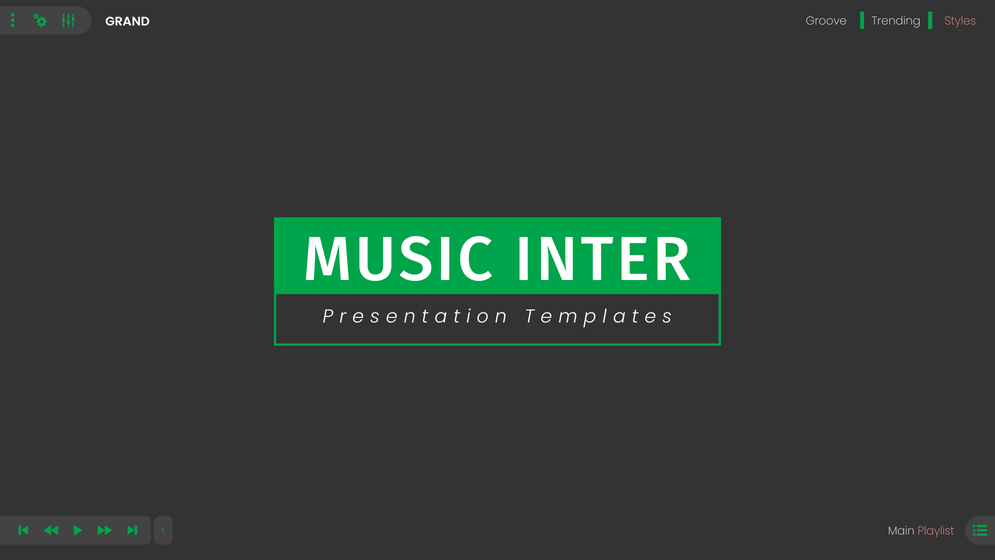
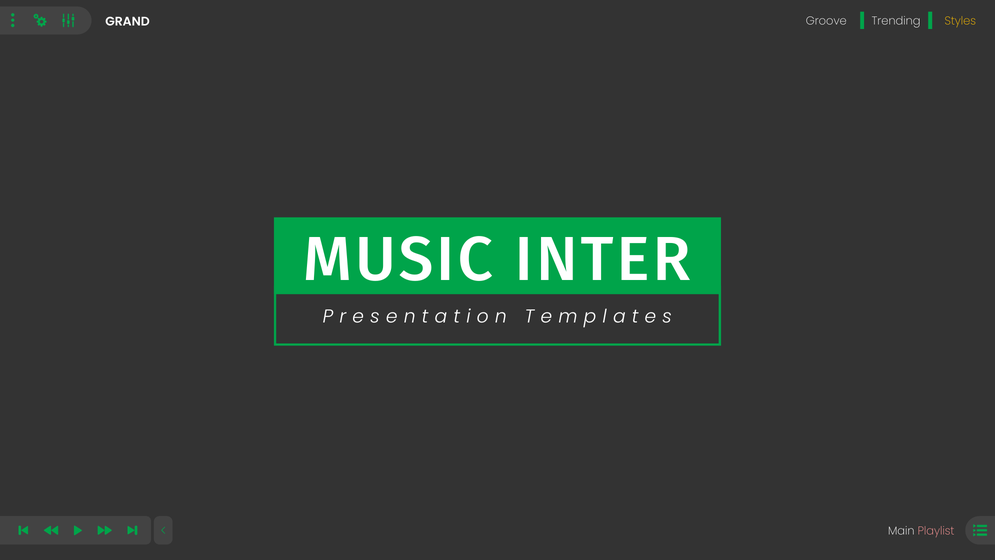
Styles colour: pink -> yellow
